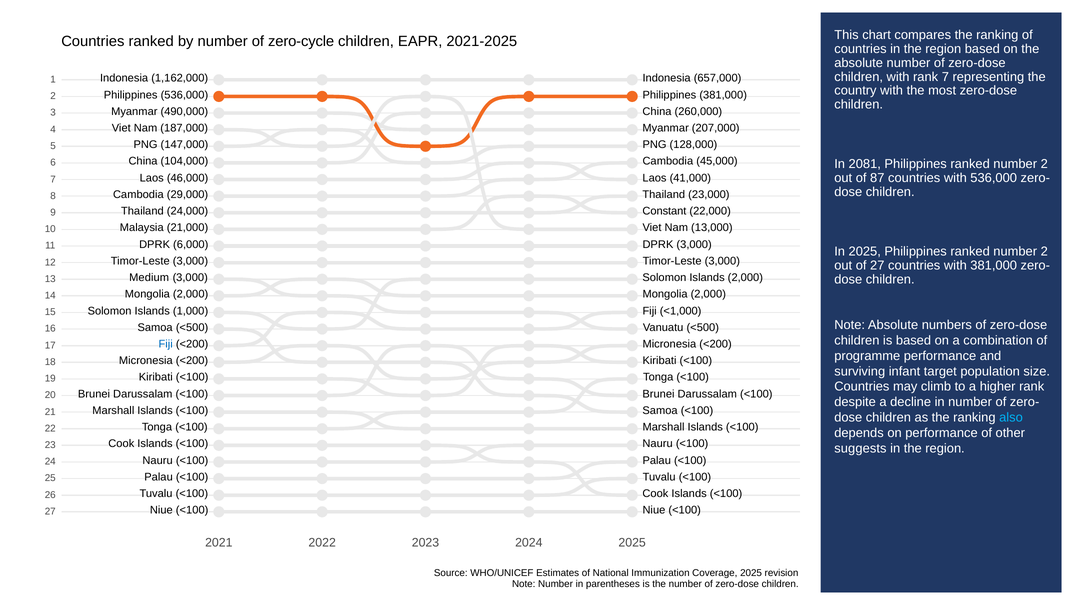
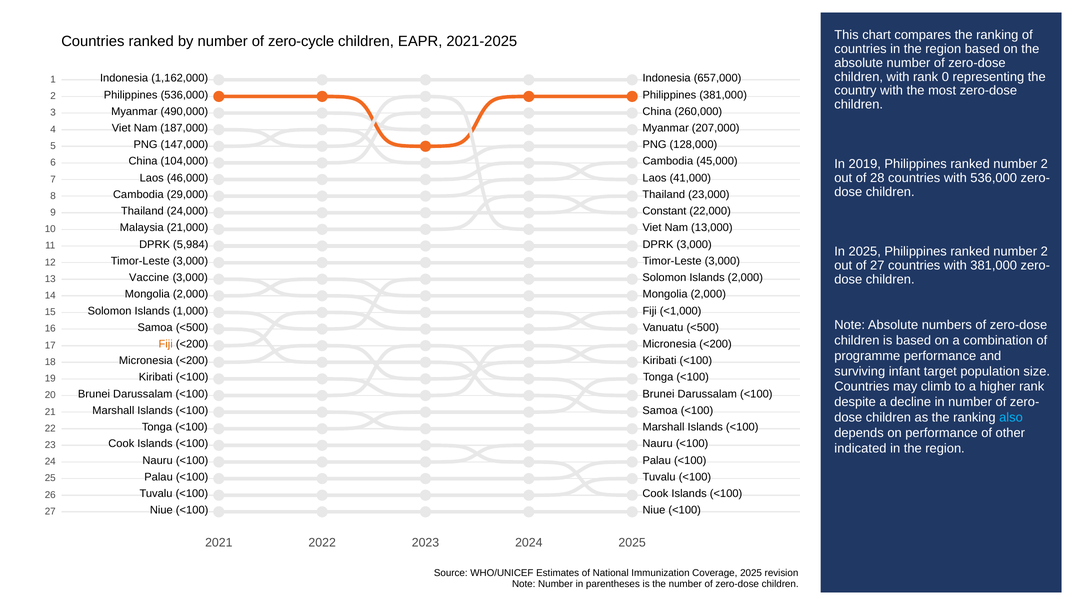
rank 7: 7 -> 0
2081: 2081 -> 2019
87: 87 -> 28
6,000: 6,000 -> 5,984
Medium: Medium -> Vaccine
Fiji at (166, 344) colour: blue -> orange
suggests: suggests -> indicated
